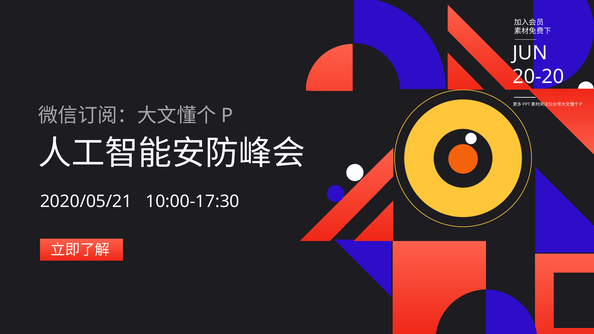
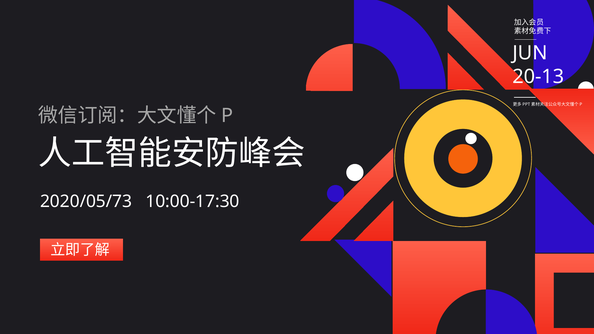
20-20: 20-20 -> 20-13
2020/05/21: 2020/05/21 -> 2020/05/73
